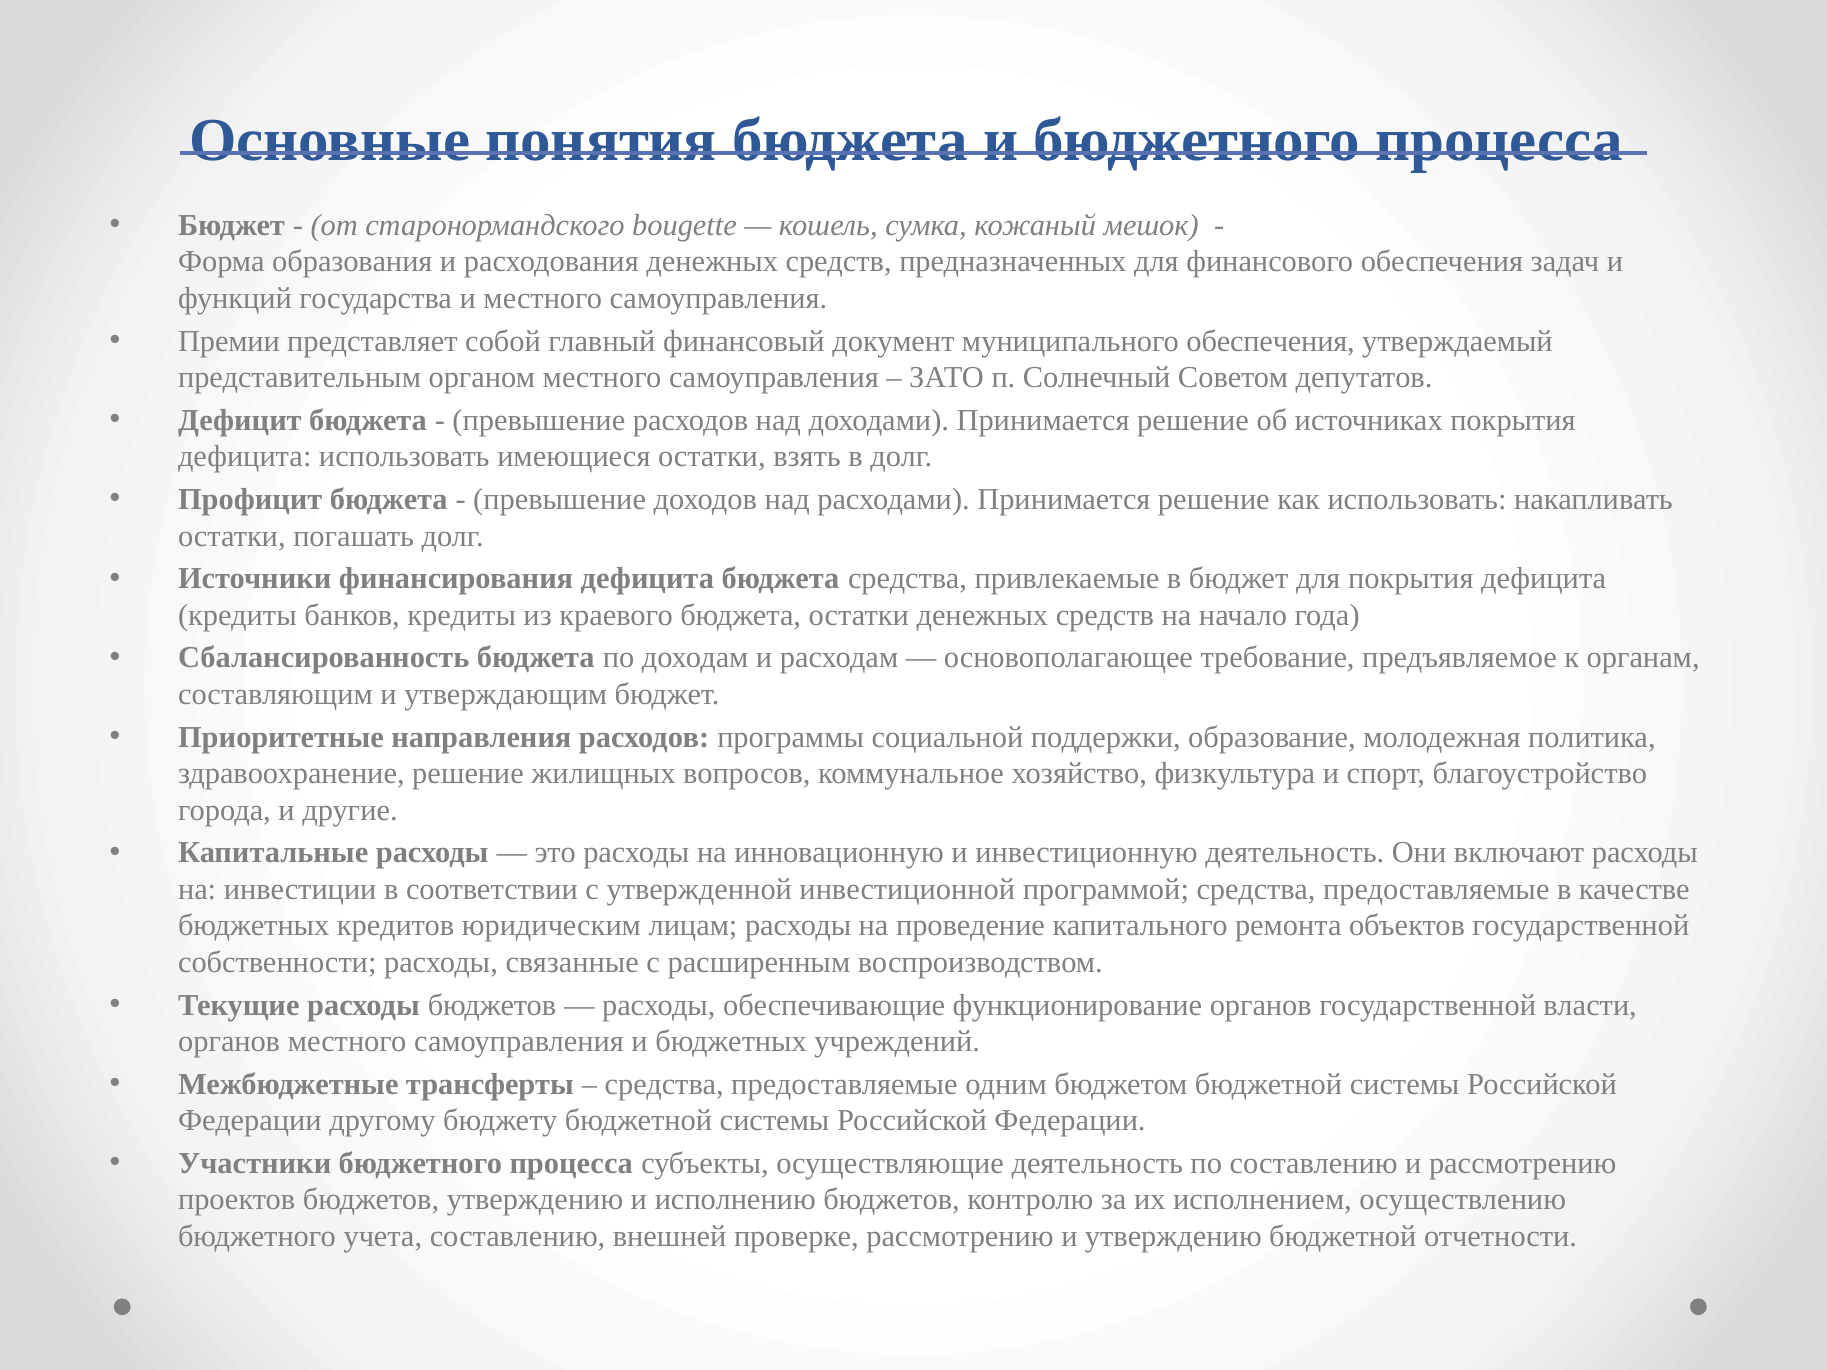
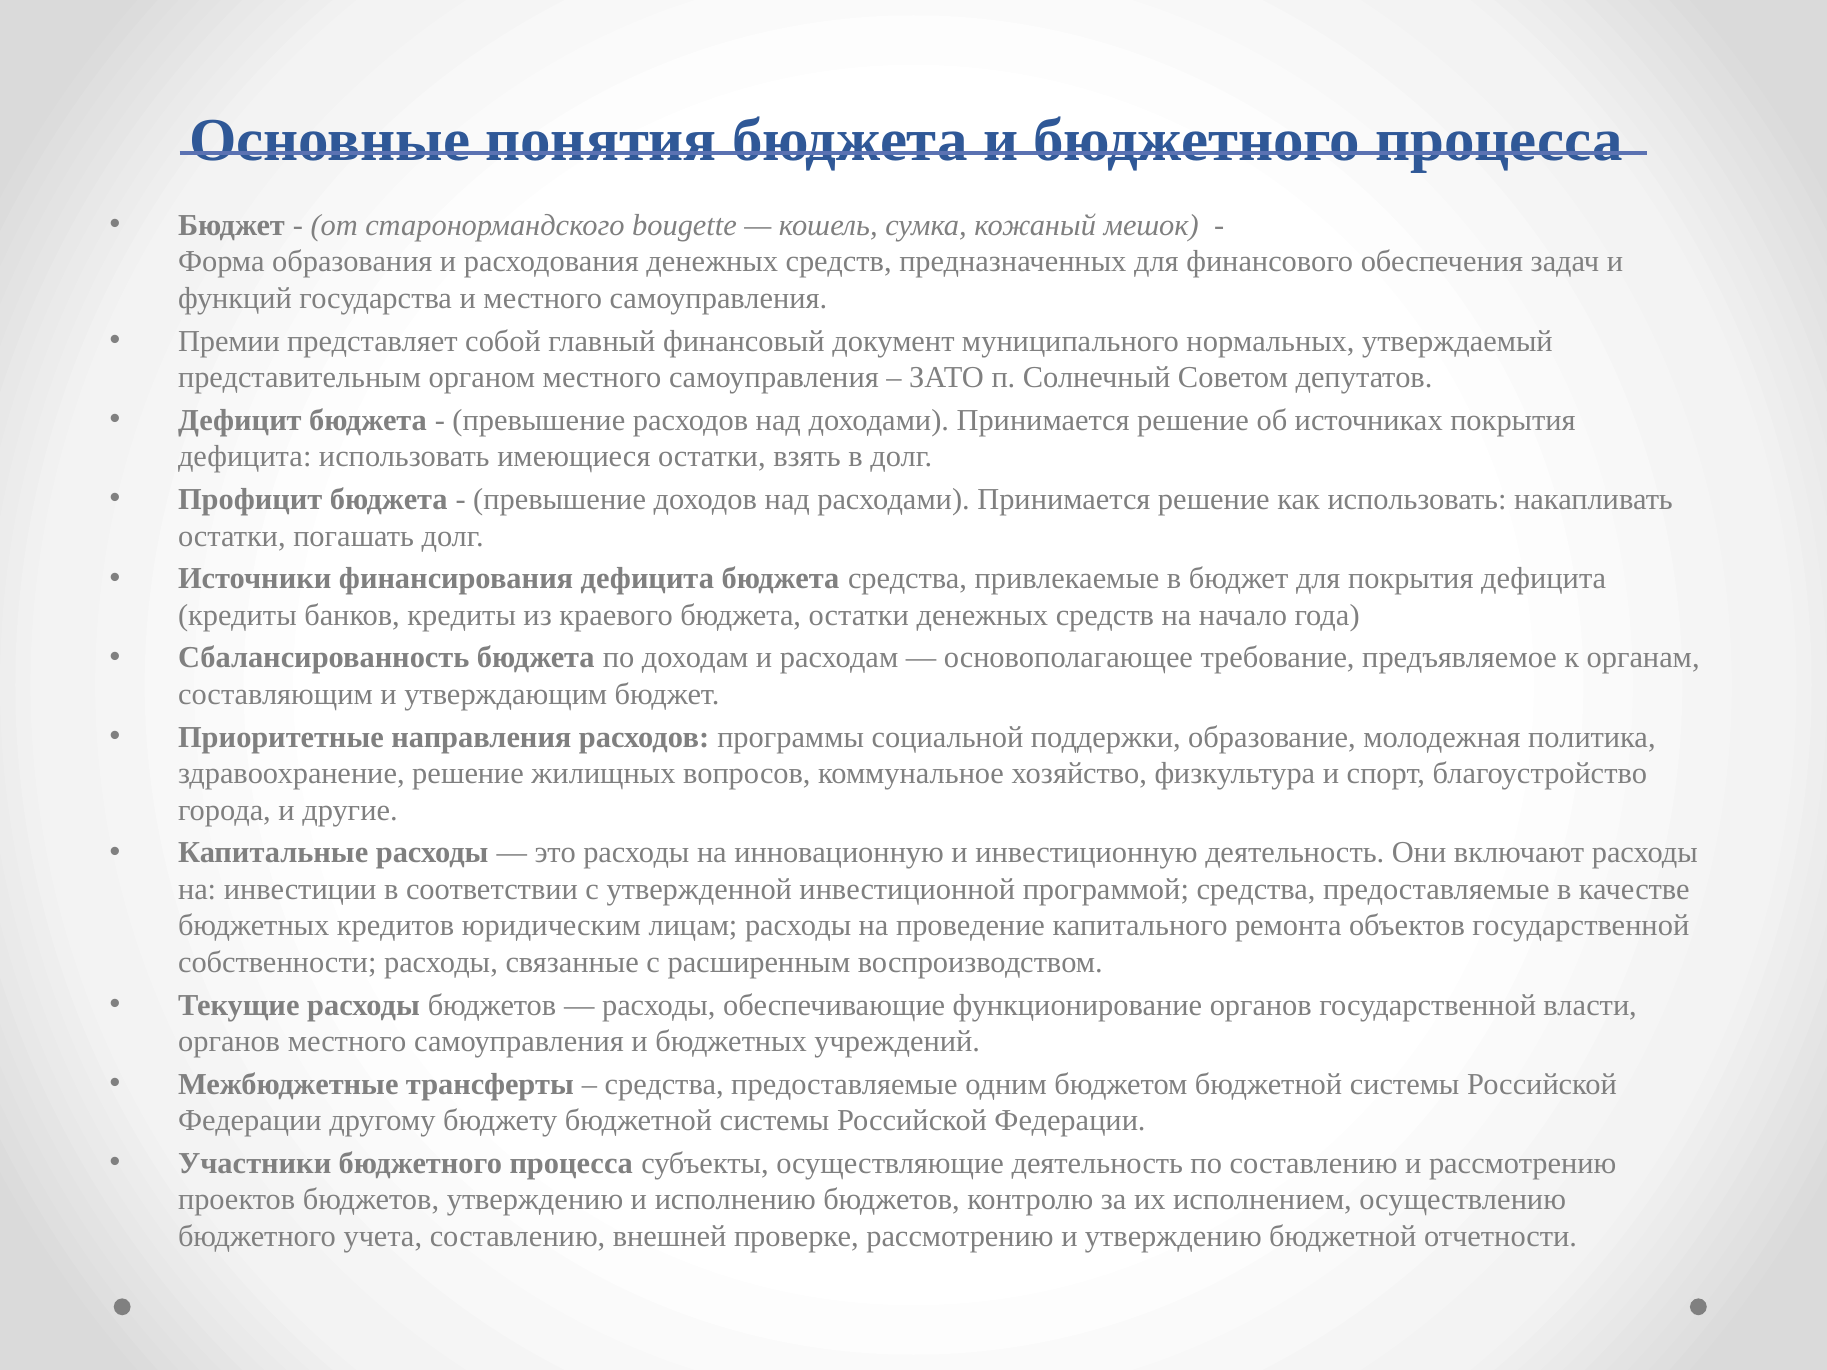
муниципального обеспечения: обеспечения -> нормальных
